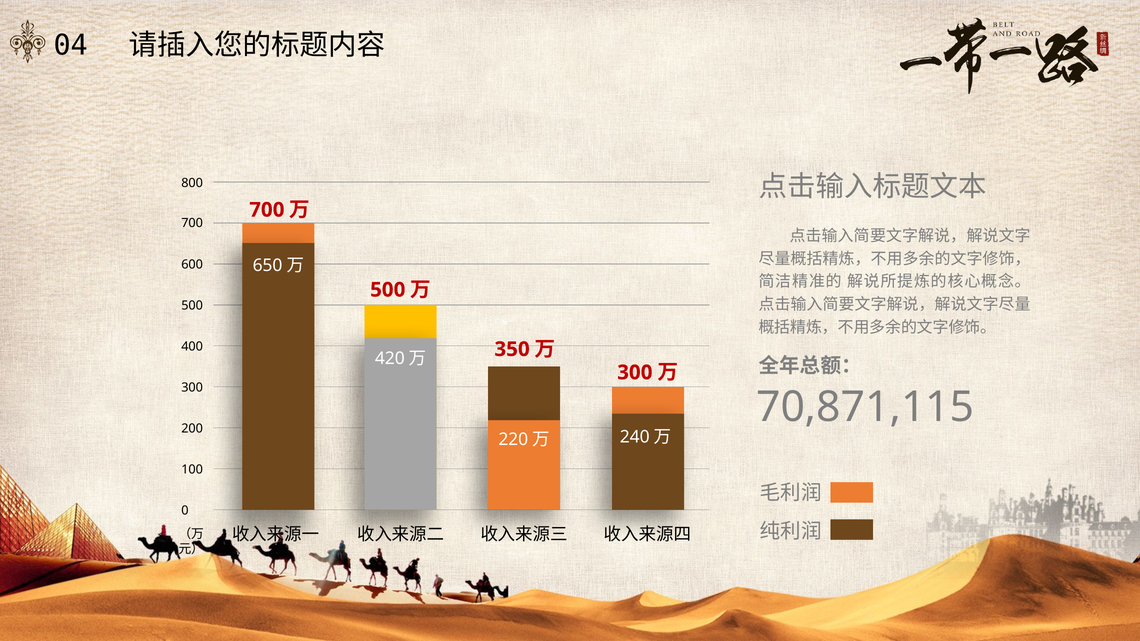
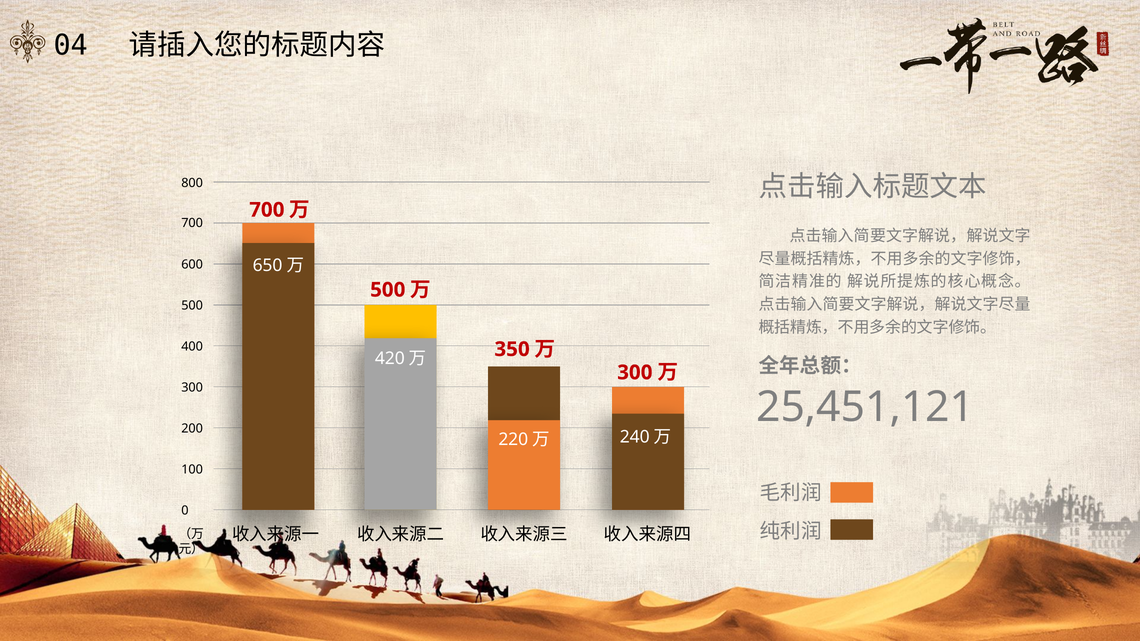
70,871,115: 70,871,115 -> 25,451,121
